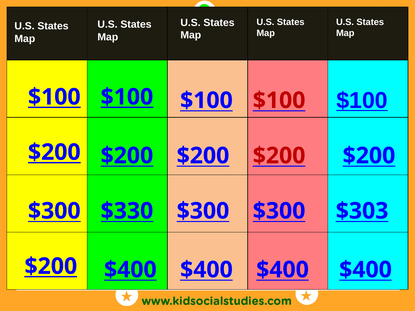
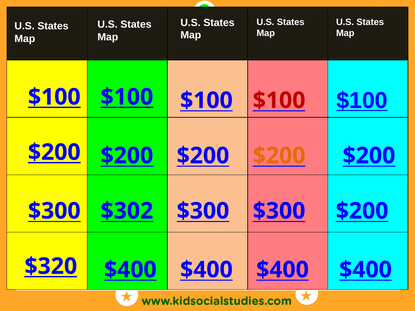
$200 at (279, 156) colour: red -> orange
$330: $330 -> $302
$300 $303: $303 -> $200
$200 at (51, 266): $200 -> $320
